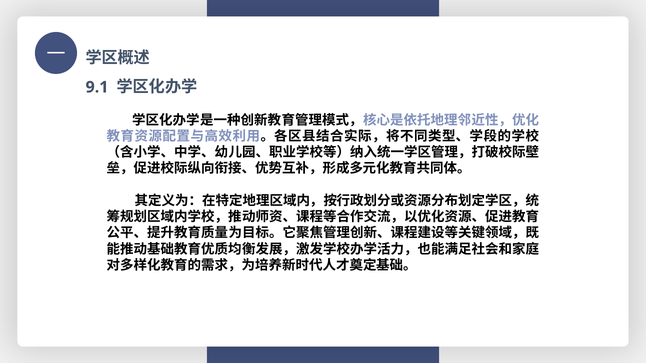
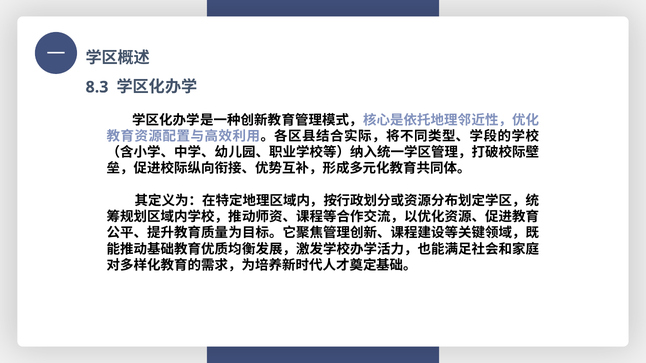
9.1: 9.1 -> 8.3
